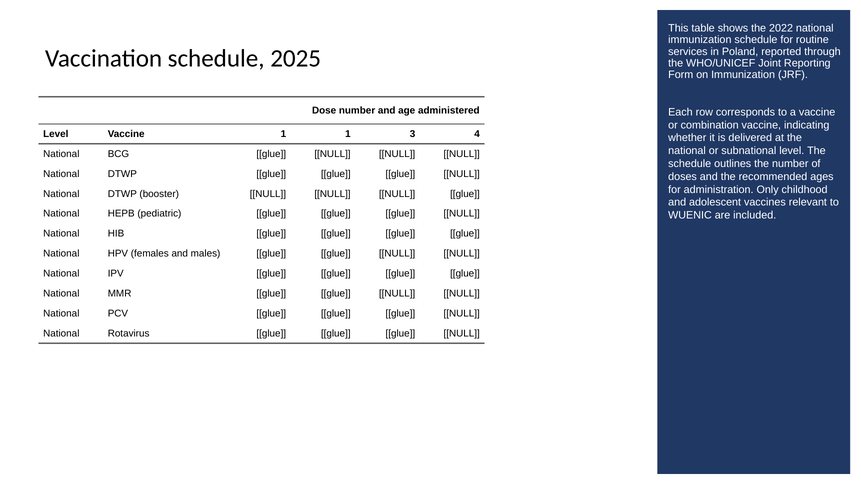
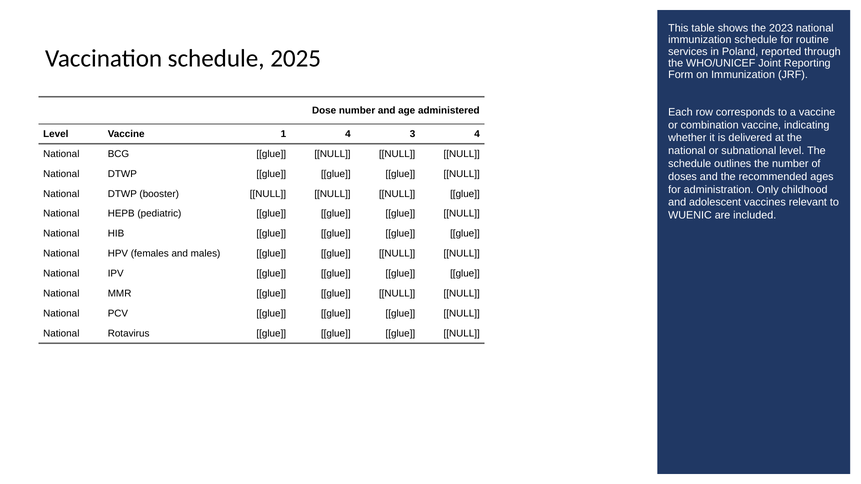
2022: 2022 -> 2023
1 1: 1 -> 4
